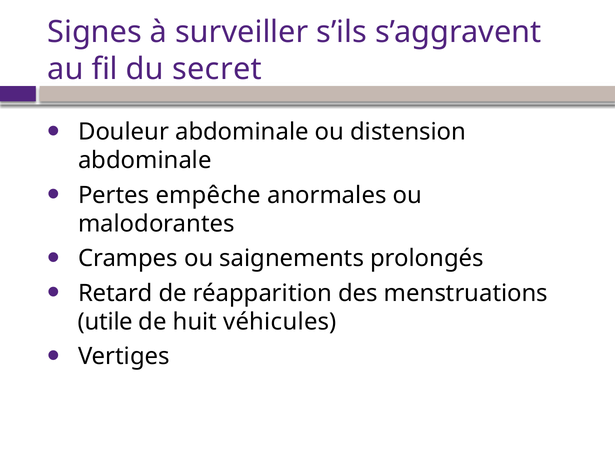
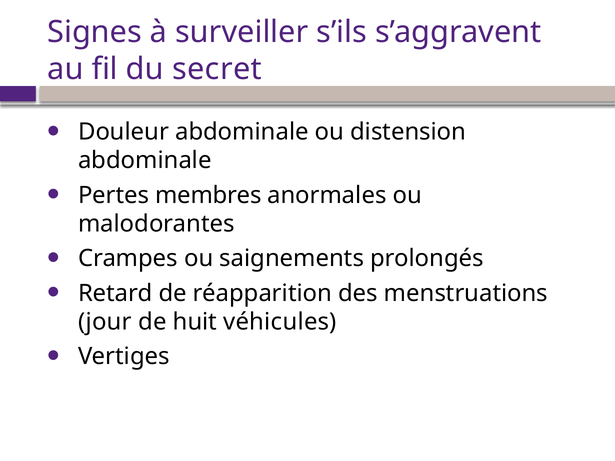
empêche: empêche -> membres
utile: utile -> jour
